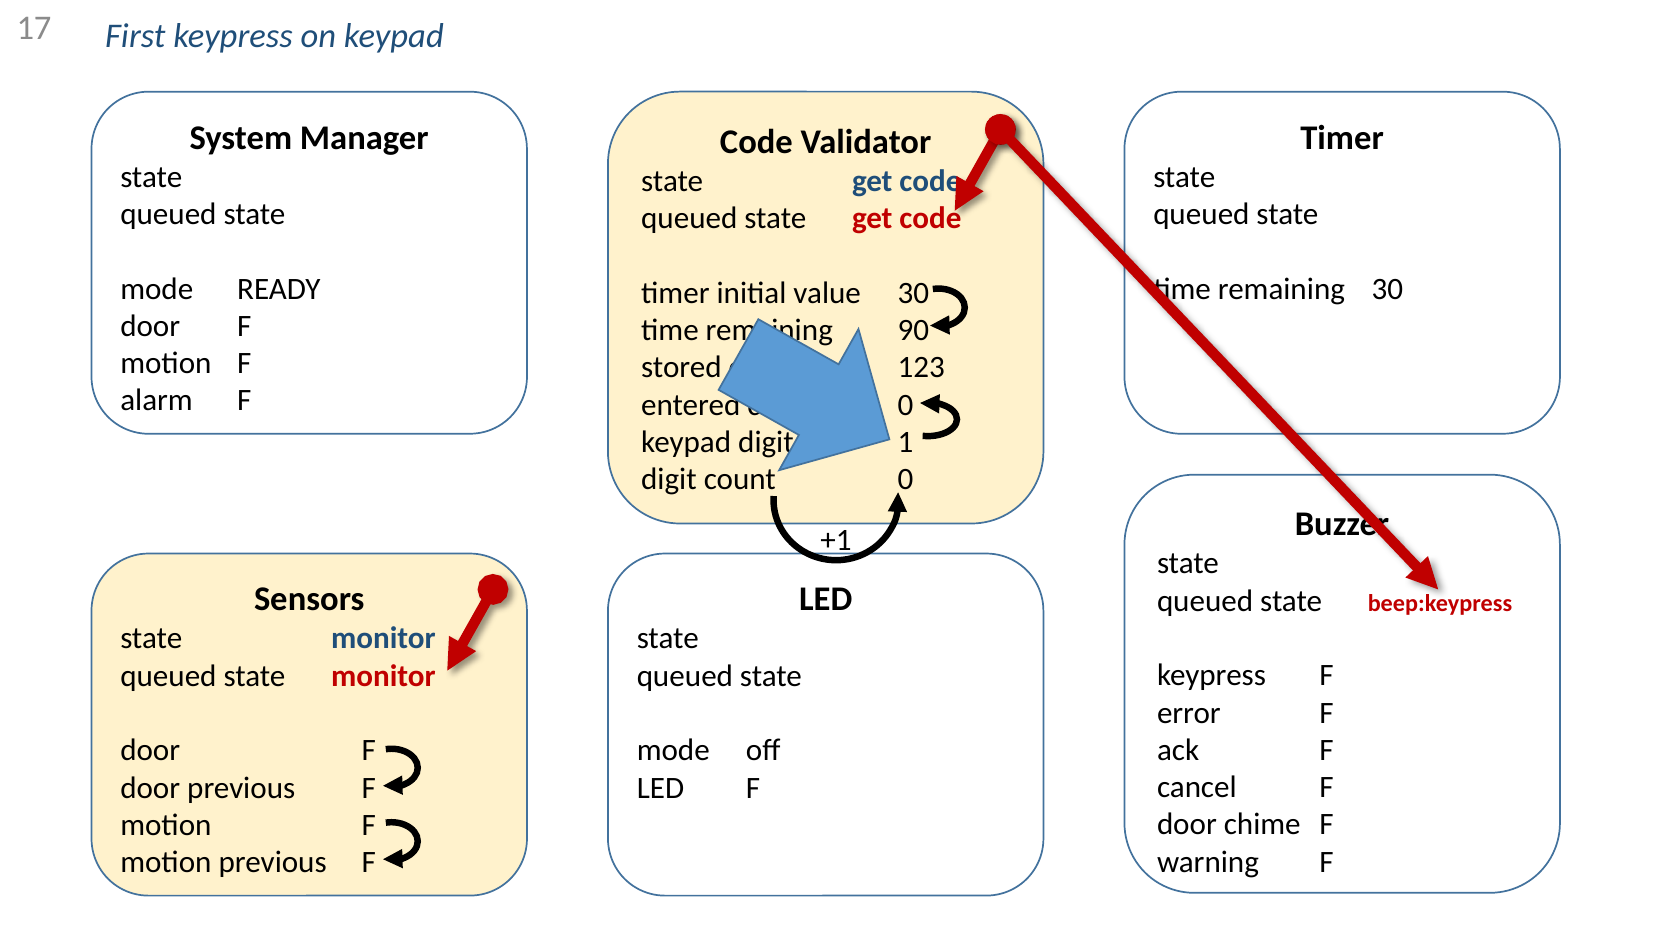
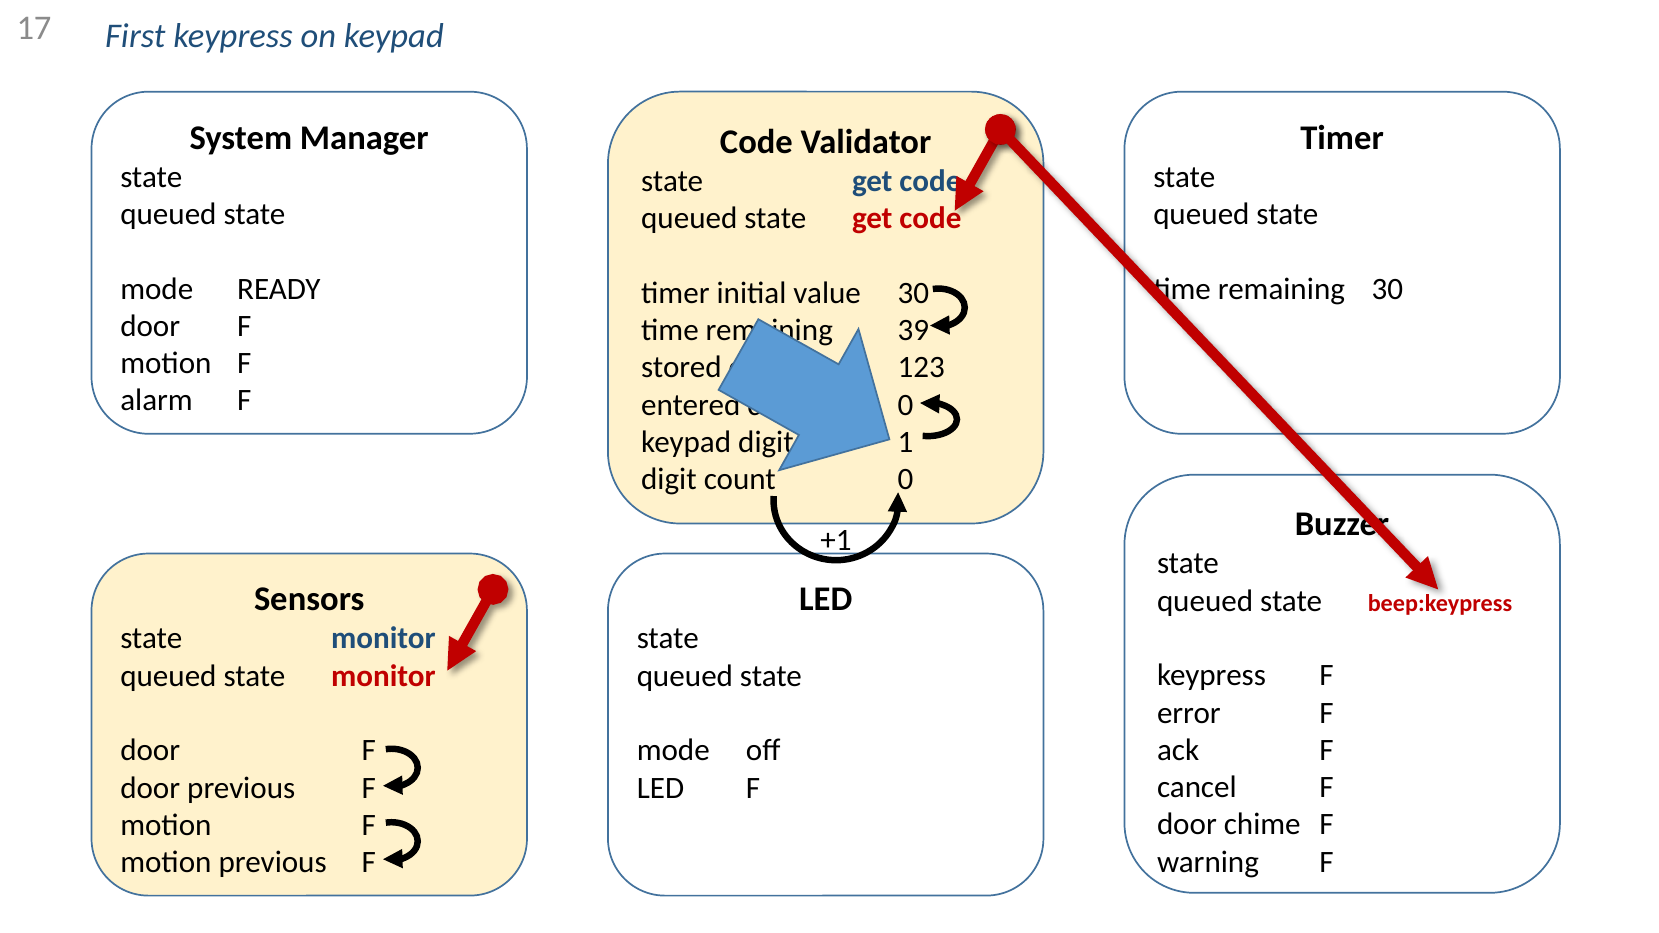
90: 90 -> 39
